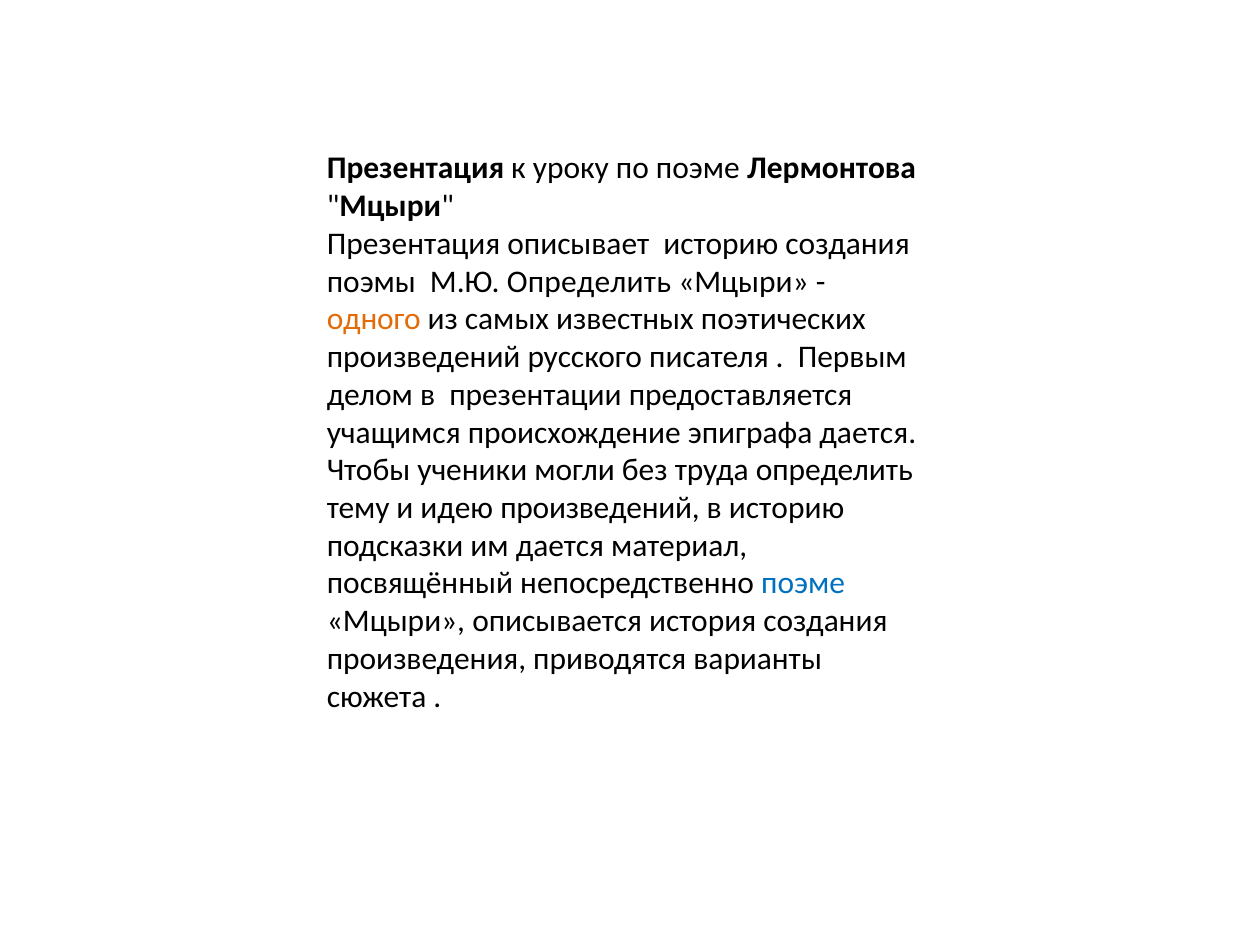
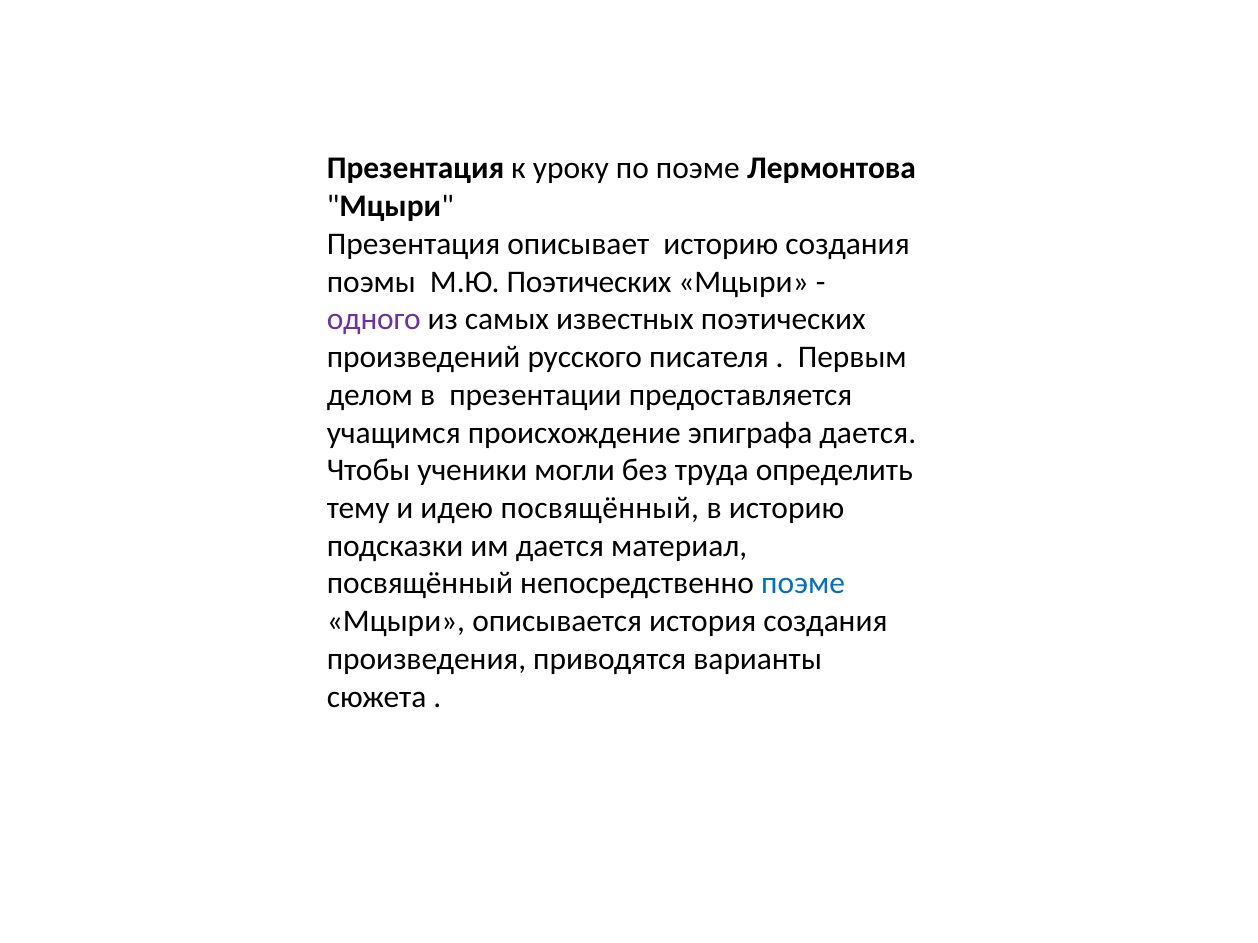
М.Ю Определить: Определить -> Поэтических
одного colour: orange -> purple
идею произведений: произведений -> посвящённый
